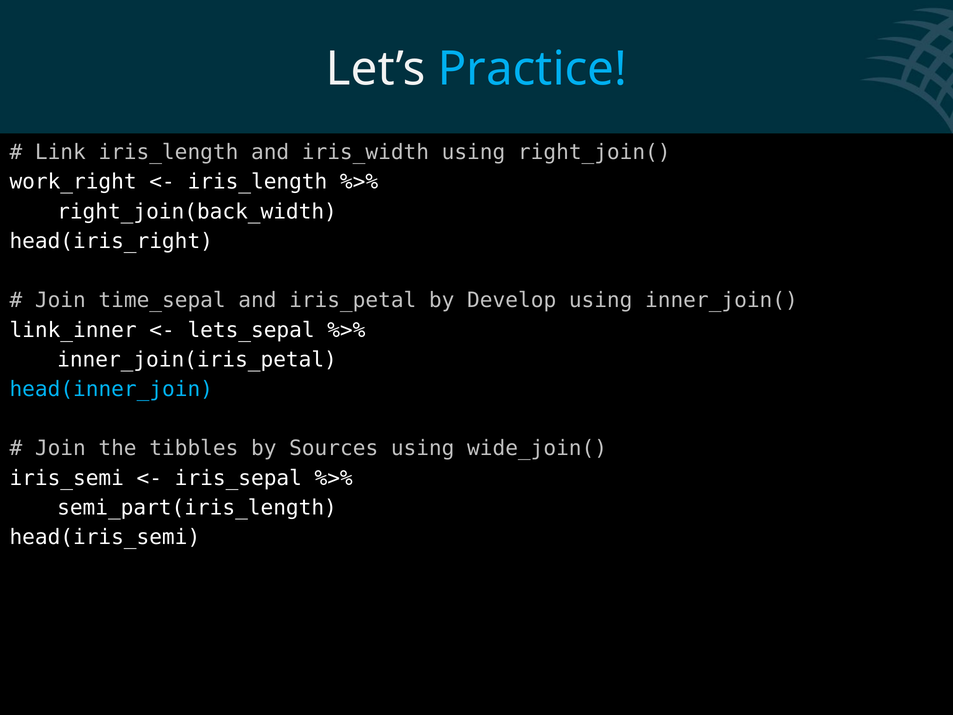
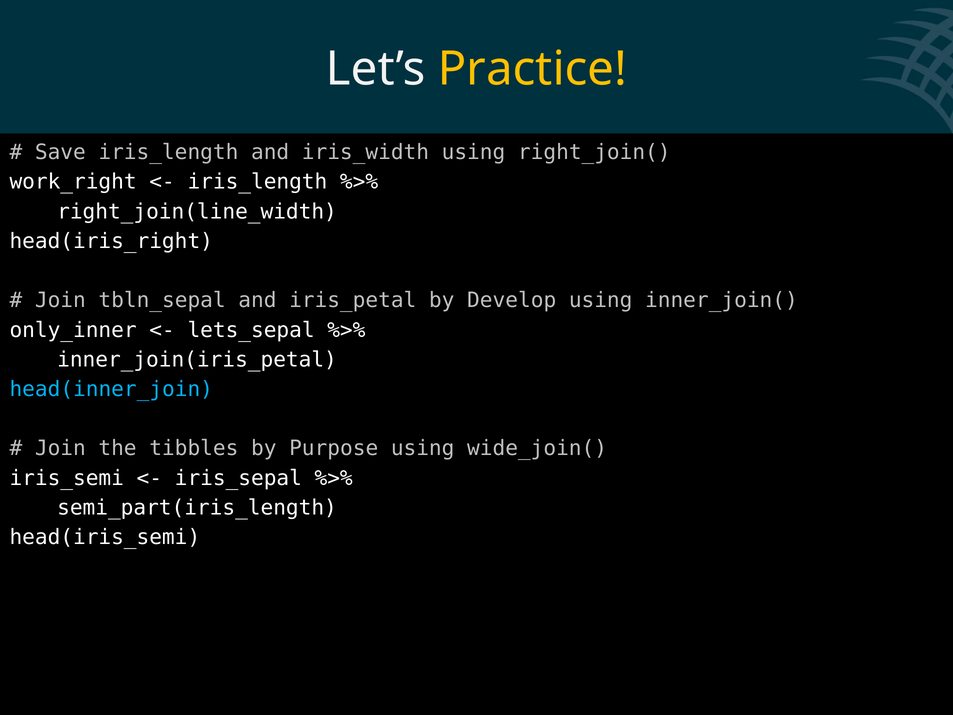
Practice colour: light blue -> yellow
Link: Link -> Save
right_join(back_width: right_join(back_width -> right_join(line_width
time_sepal: time_sepal -> tbln_sepal
link_inner: link_inner -> only_inner
Sources: Sources -> Purpose
